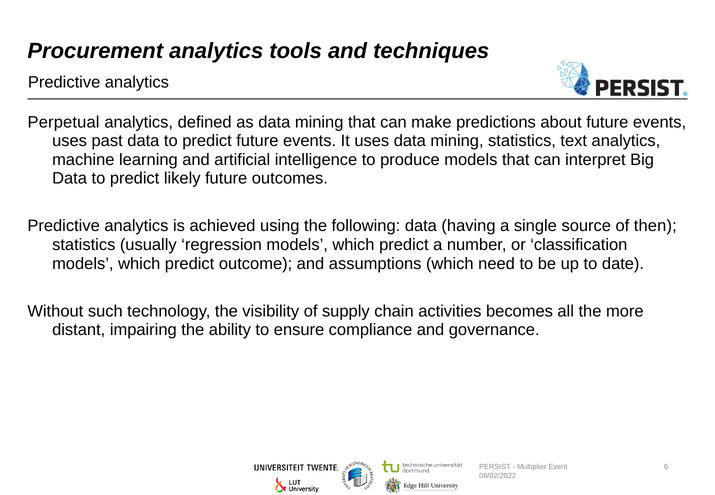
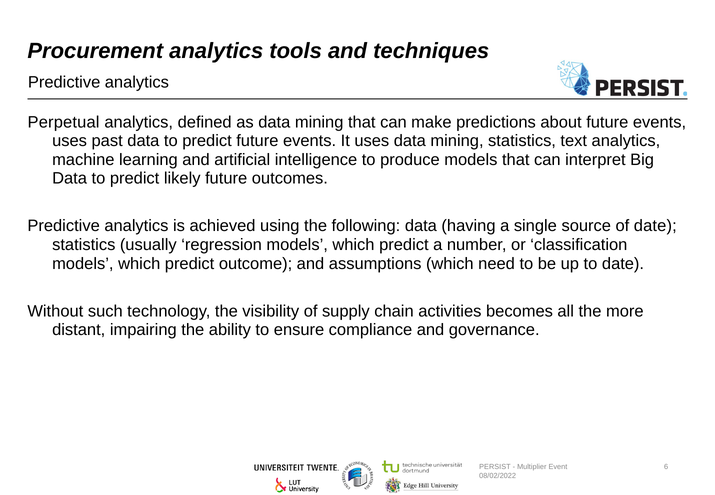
of then: then -> date
